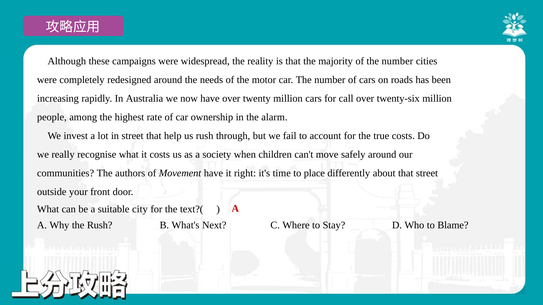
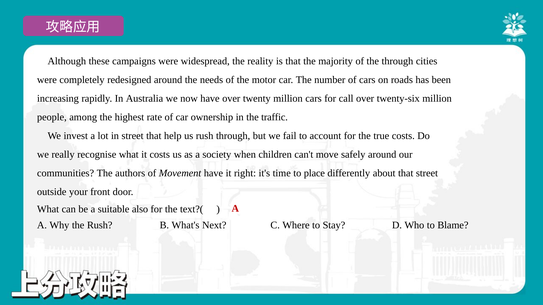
of the number: number -> through
alarm: alarm -> traffic
city: city -> also
